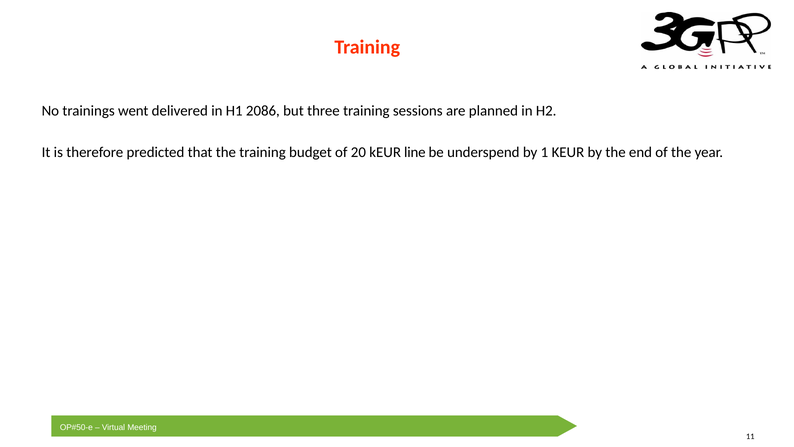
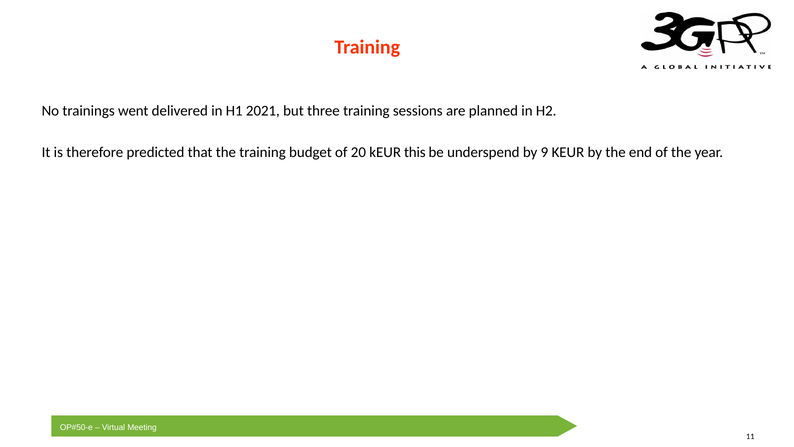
2086: 2086 -> 2021
line: line -> this
1: 1 -> 9
